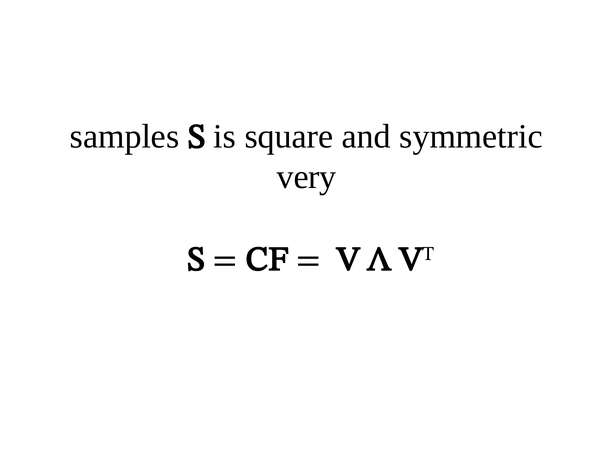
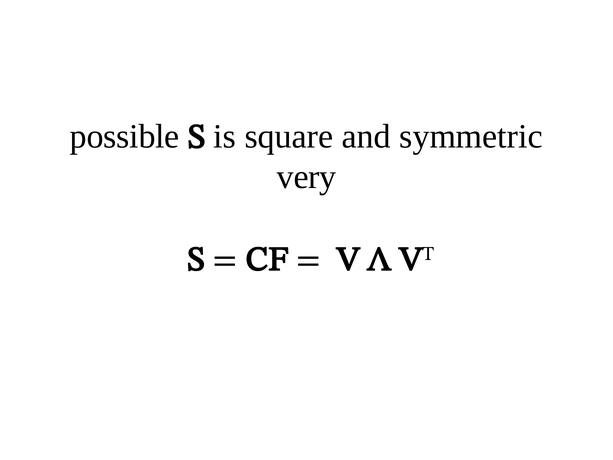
samples: samples -> possible
